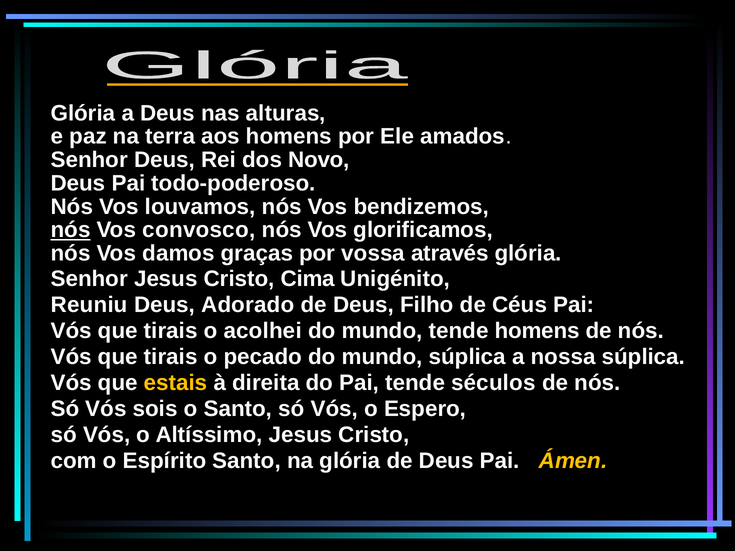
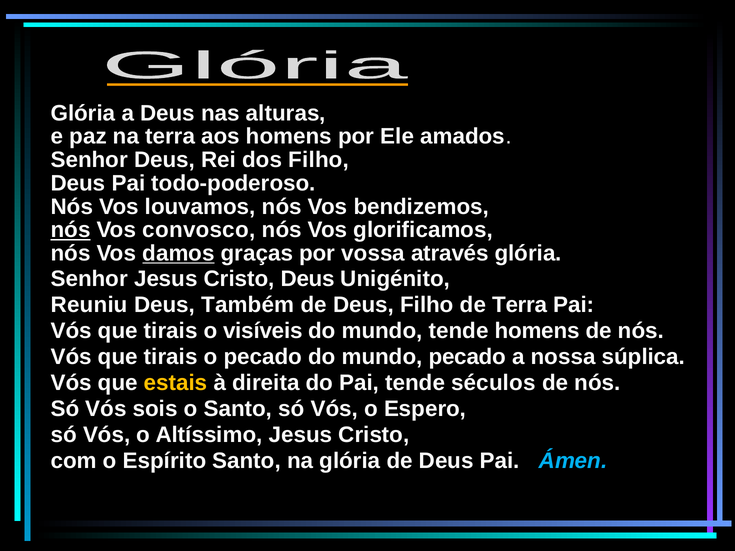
dos Novo: Novo -> Filho
damos underline: none -> present
Cristo Cima: Cima -> Deus
Adorado: Adorado -> Também
de Céus: Céus -> Terra
acolhei: acolhei -> visíveis
mundo súplica: súplica -> pecado
Ámen colour: yellow -> light blue
